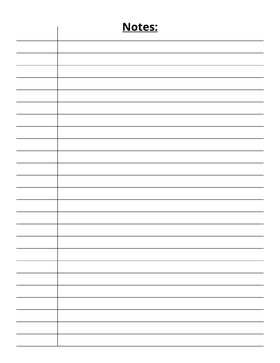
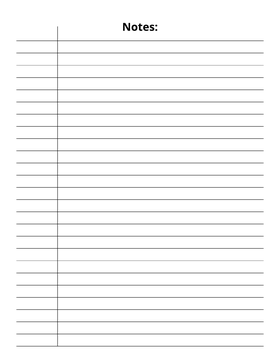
Notes underline: present -> none
